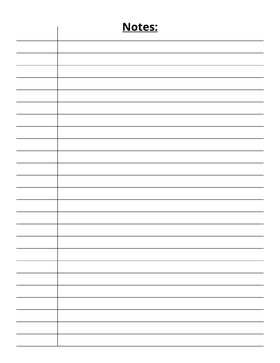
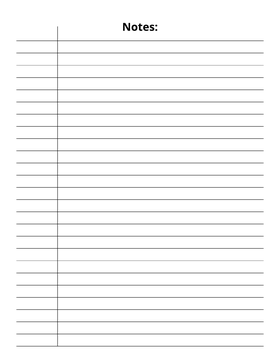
Notes underline: present -> none
